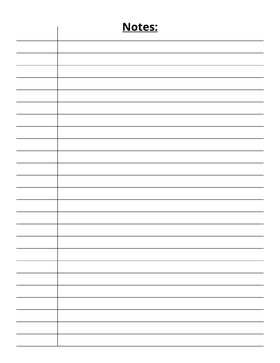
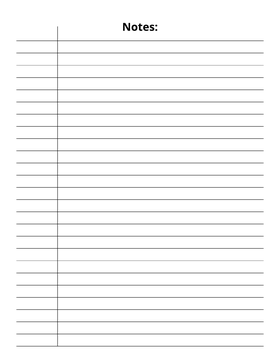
Notes underline: present -> none
